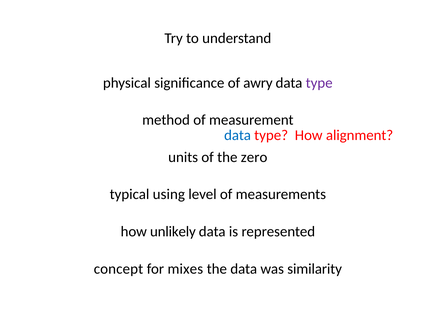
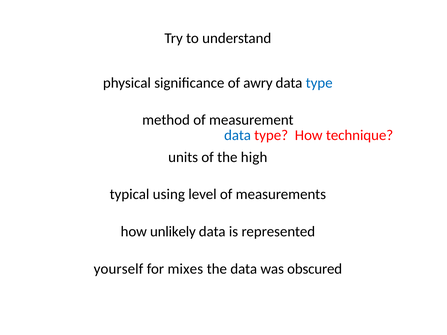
type at (319, 83) colour: purple -> blue
alignment: alignment -> technique
zero: zero -> high
concept: concept -> yourself
similarity: similarity -> obscured
